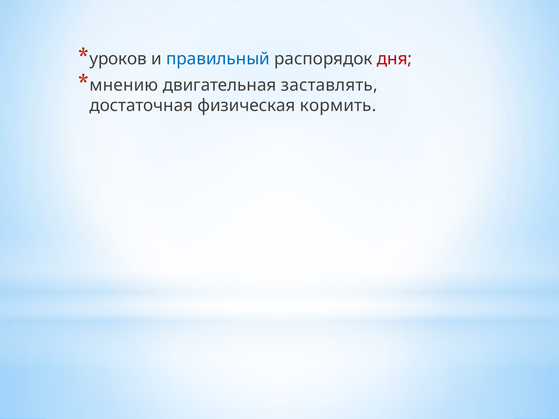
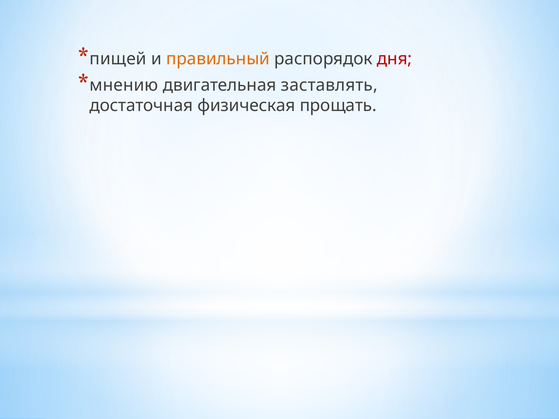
уроков: уроков -> пищей
правильный colour: blue -> orange
кормить: кормить -> прощать
